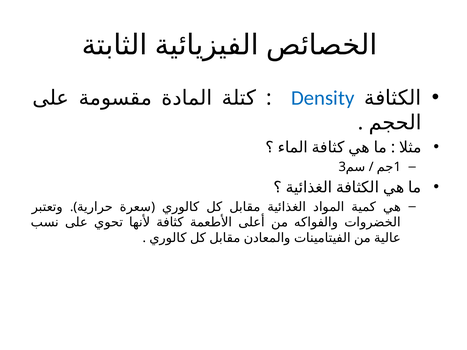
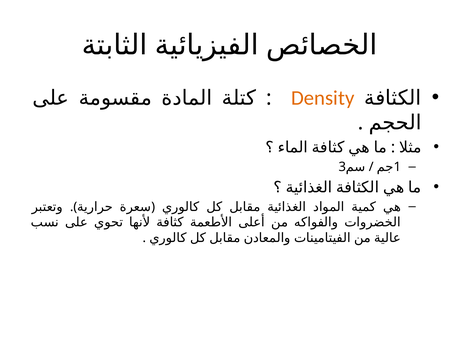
Density colour: blue -> orange
